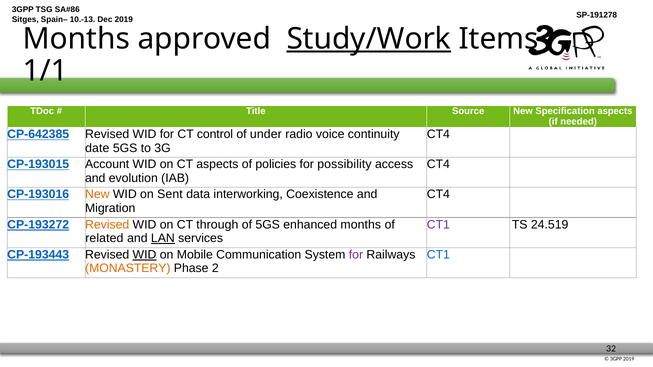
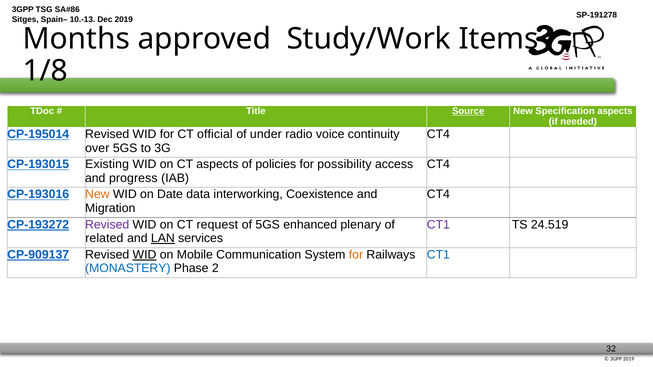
Study/Work underline: present -> none
1/1: 1/1 -> 1/8
Source underline: none -> present
CP-642385: CP-642385 -> CP-195014
control: control -> official
date: date -> over
Account: Account -> Existing
evolution: evolution -> progress
Sent: Sent -> Date
Revised at (107, 225) colour: orange -> purple
through: through -> request
enhanced months: months -> plenary
CP-193443: CP-193443 -> CP-909137
for at (356, 255) colour: purple -> orange
MONASTERY colour: orange -> blue
